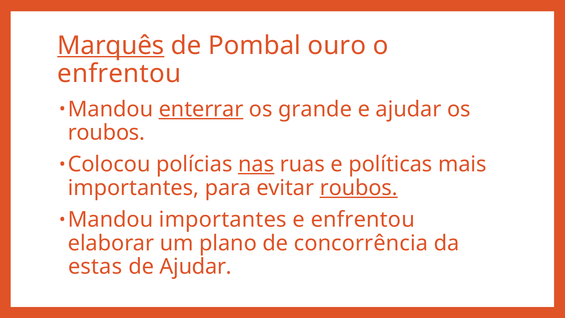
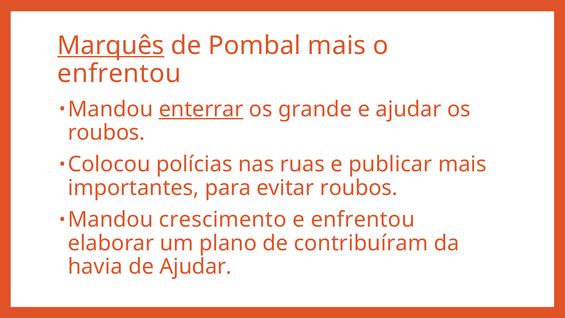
Pombal ouro: ouro -> mais
nas underline: present -> none
políticas: políticas -> publicar
roubos at (359, 188) underline: present -> none
Mandou importantes: importantes -> crescimento
concorrência: concorrência -> contribuíram
estas: estas -> havia
